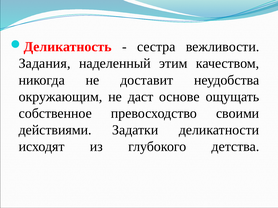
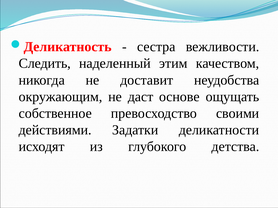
Задания: Задания -> Следить
